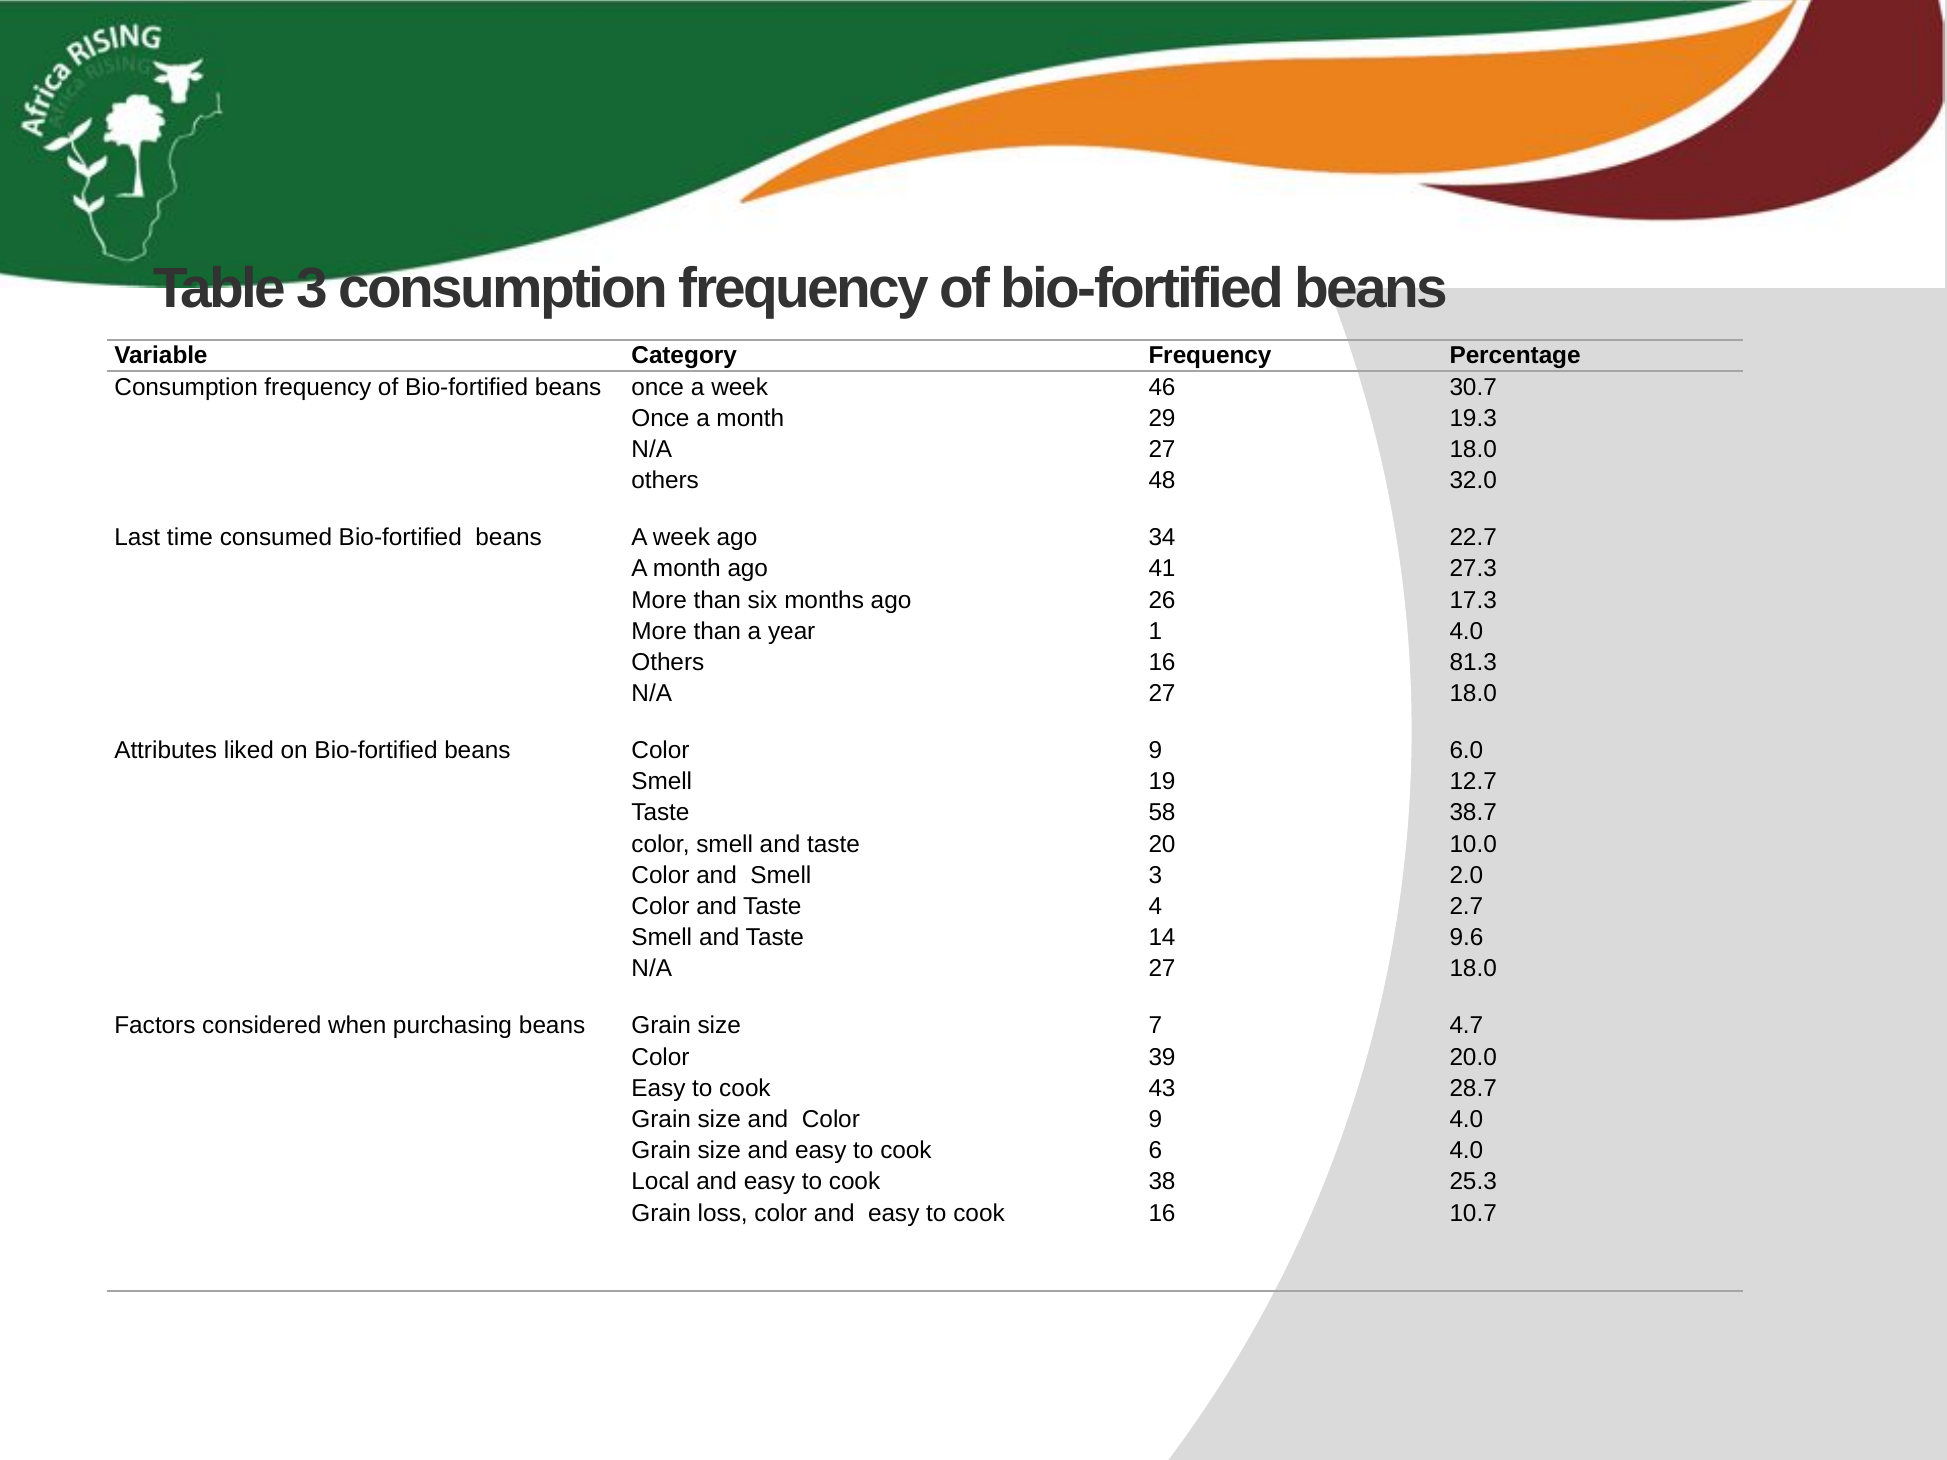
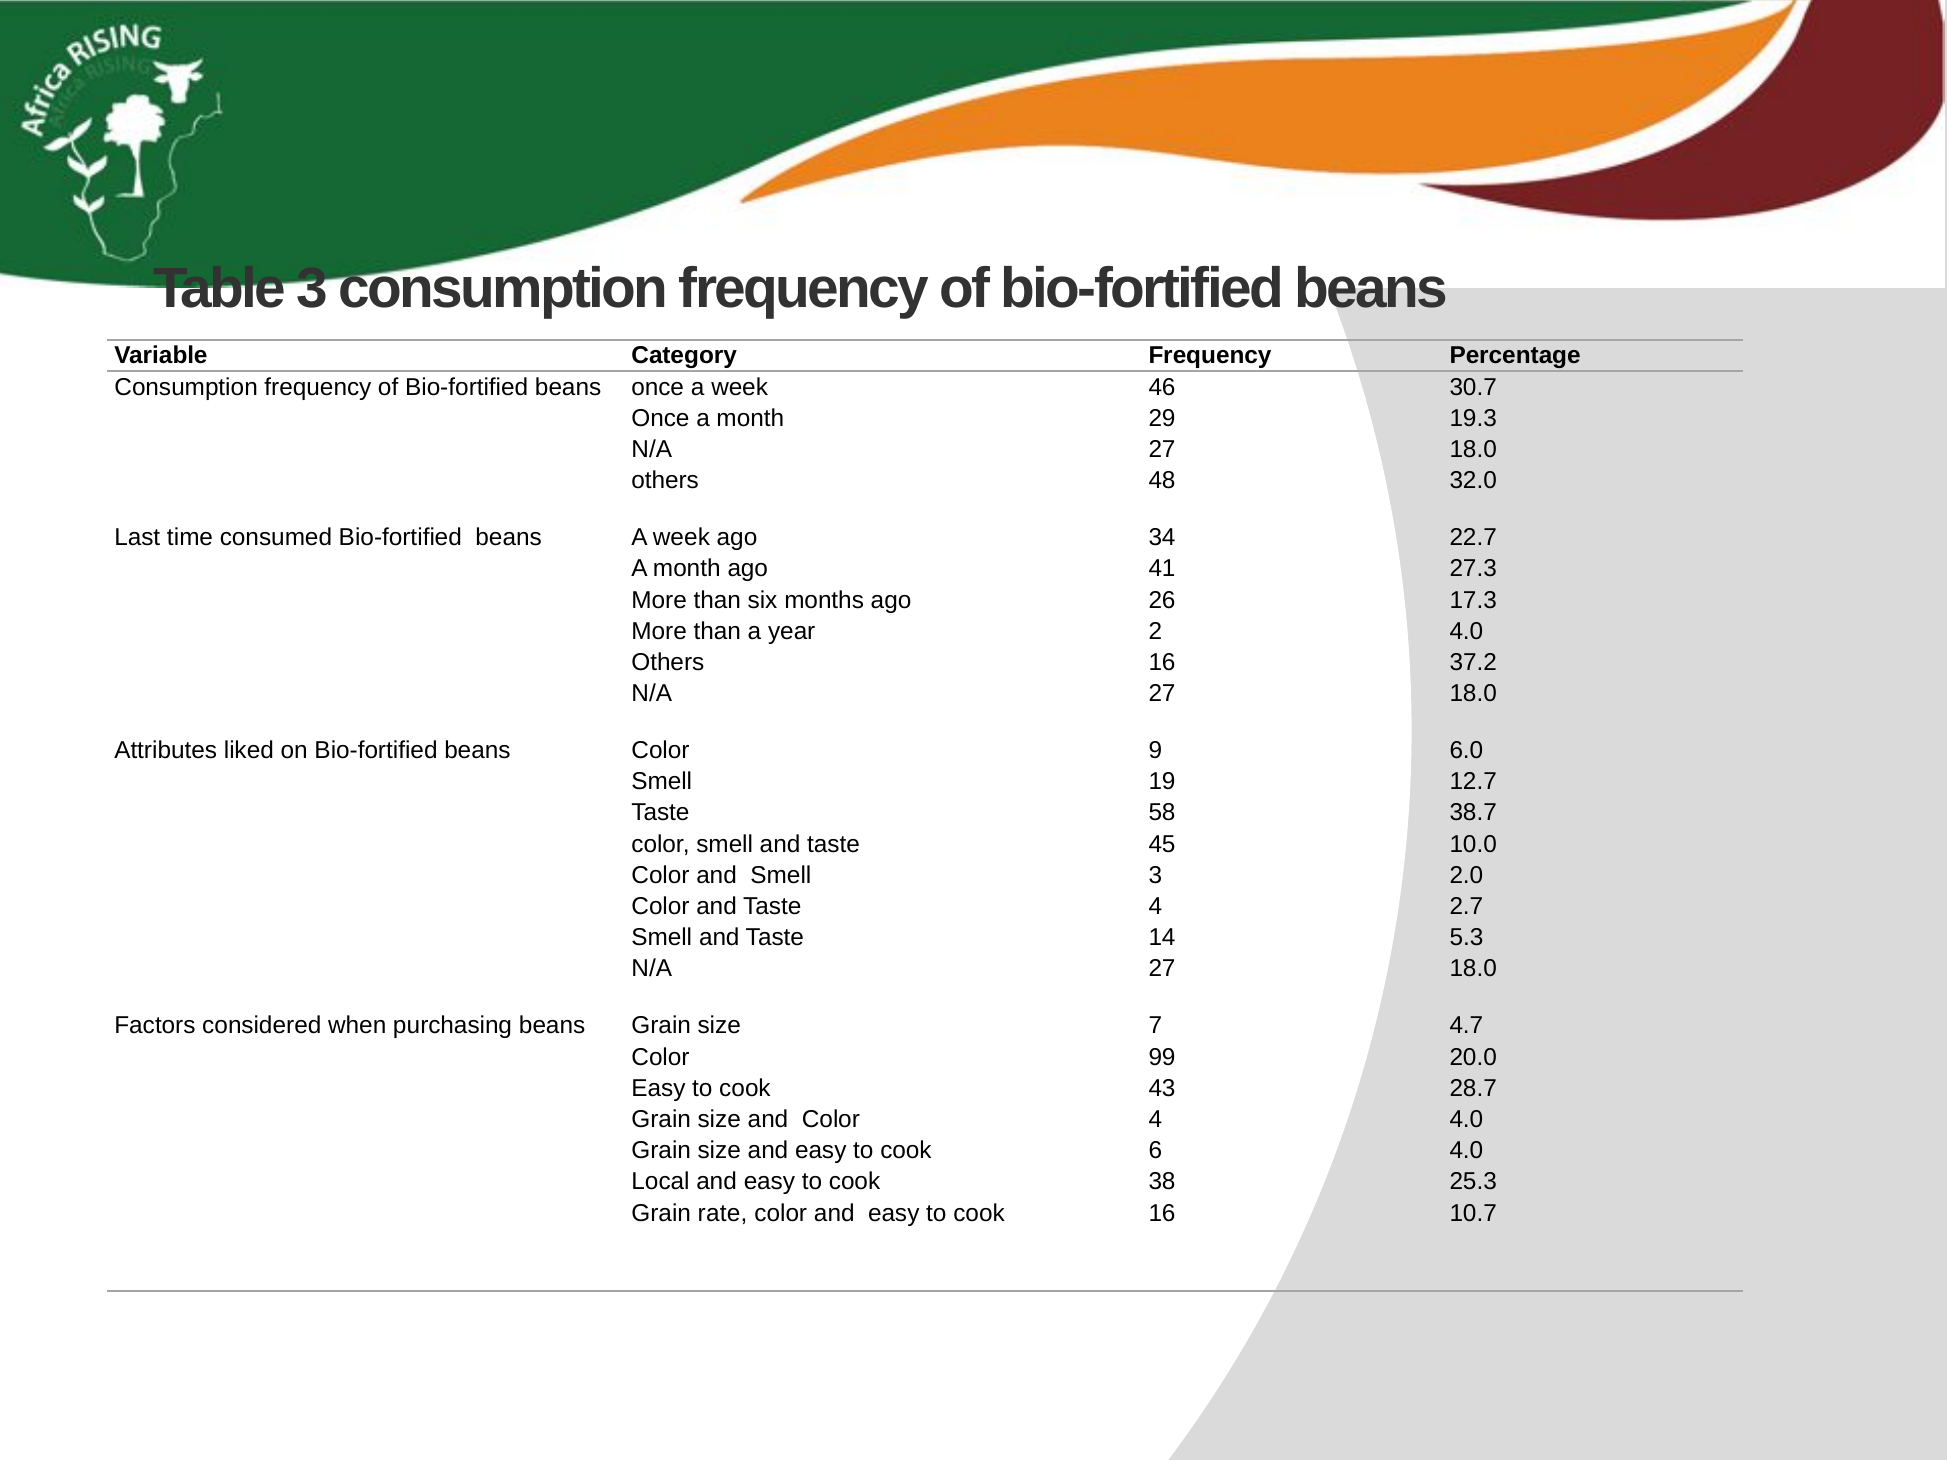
1: 1 -> 2
81.3: 81.3 -> 37.2
20: 20 -> 45
9.6: 9.6 -> 5.3
39: 39 -> 99
and Color 9: 9 -> 4
loss: loss -> rate
